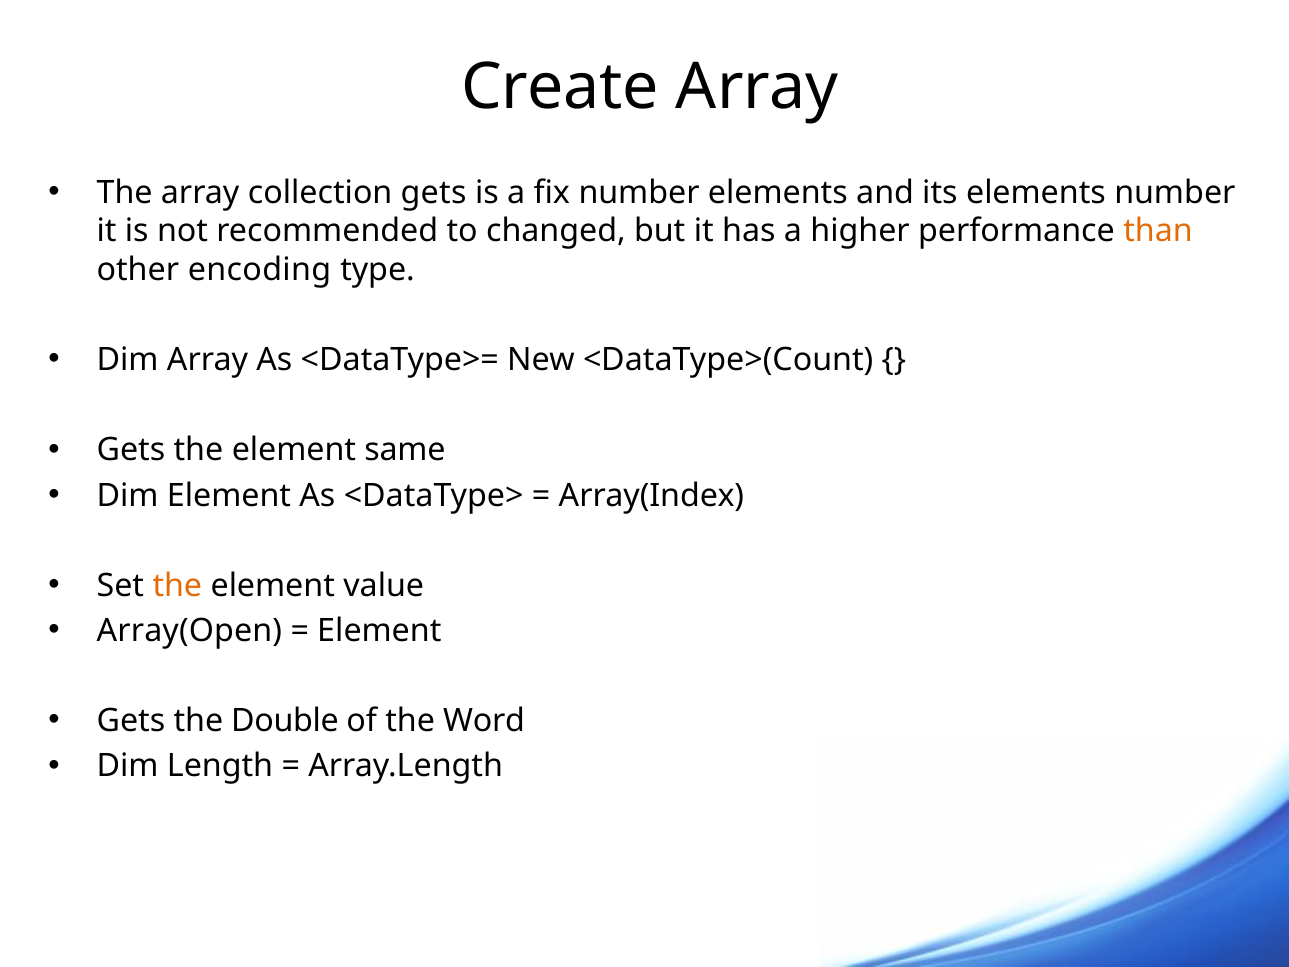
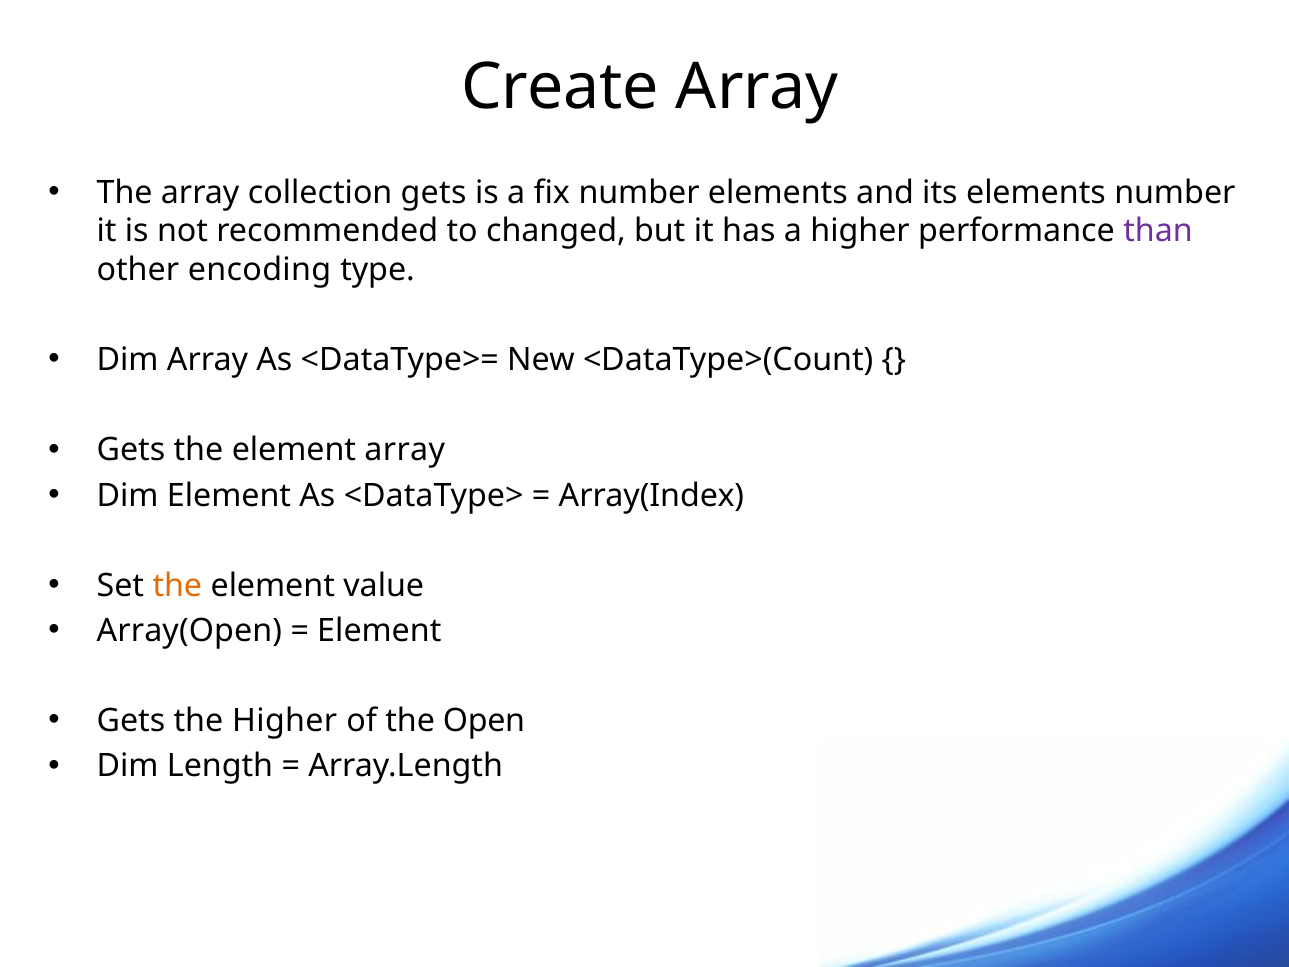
than colour: orange -> purple
element same: same -> array
the Double: Double -> Higher
Word: Word -> Open
